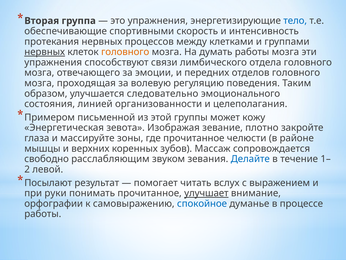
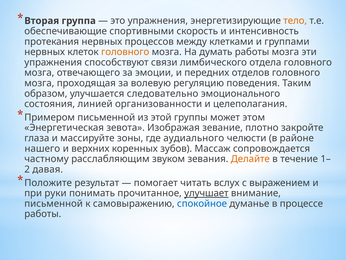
тело colour: blue -> orange
нервных at (45, 52) underline: present -> none
кожу: кожу -> этом
где прочитанное: прочитанное -> аудиального
мышцы: мышцы -> нашего
свободно: свободно -> частному
Делайте colour: blue -> orange
левой: левой -> давая
Посылают: Посылают -> Положите
орфографии at (54, 203): орфографии -> письменной
